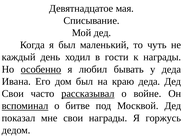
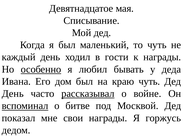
краю деда: деда -> чуть
Свои at (13, 94): Свои -> День
